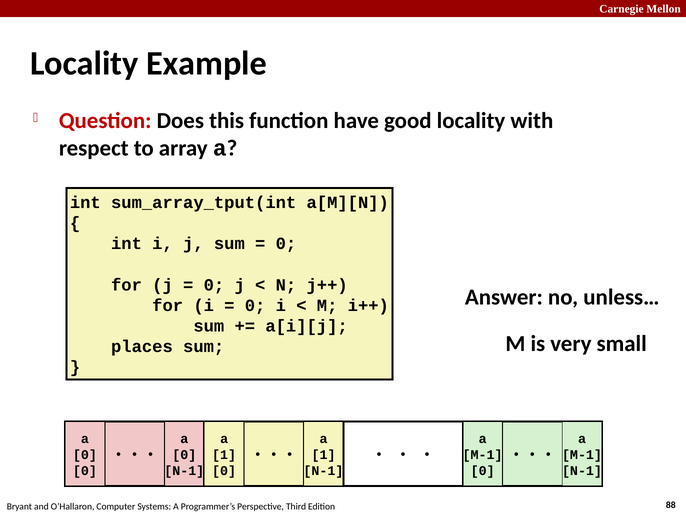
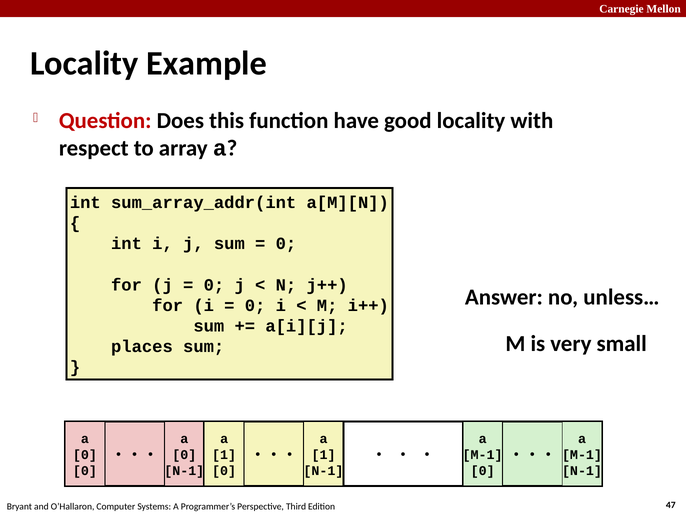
sum_array_tput(int: sum_array_tput(int -> sum_array_addr(int
88: 88 -> 47
